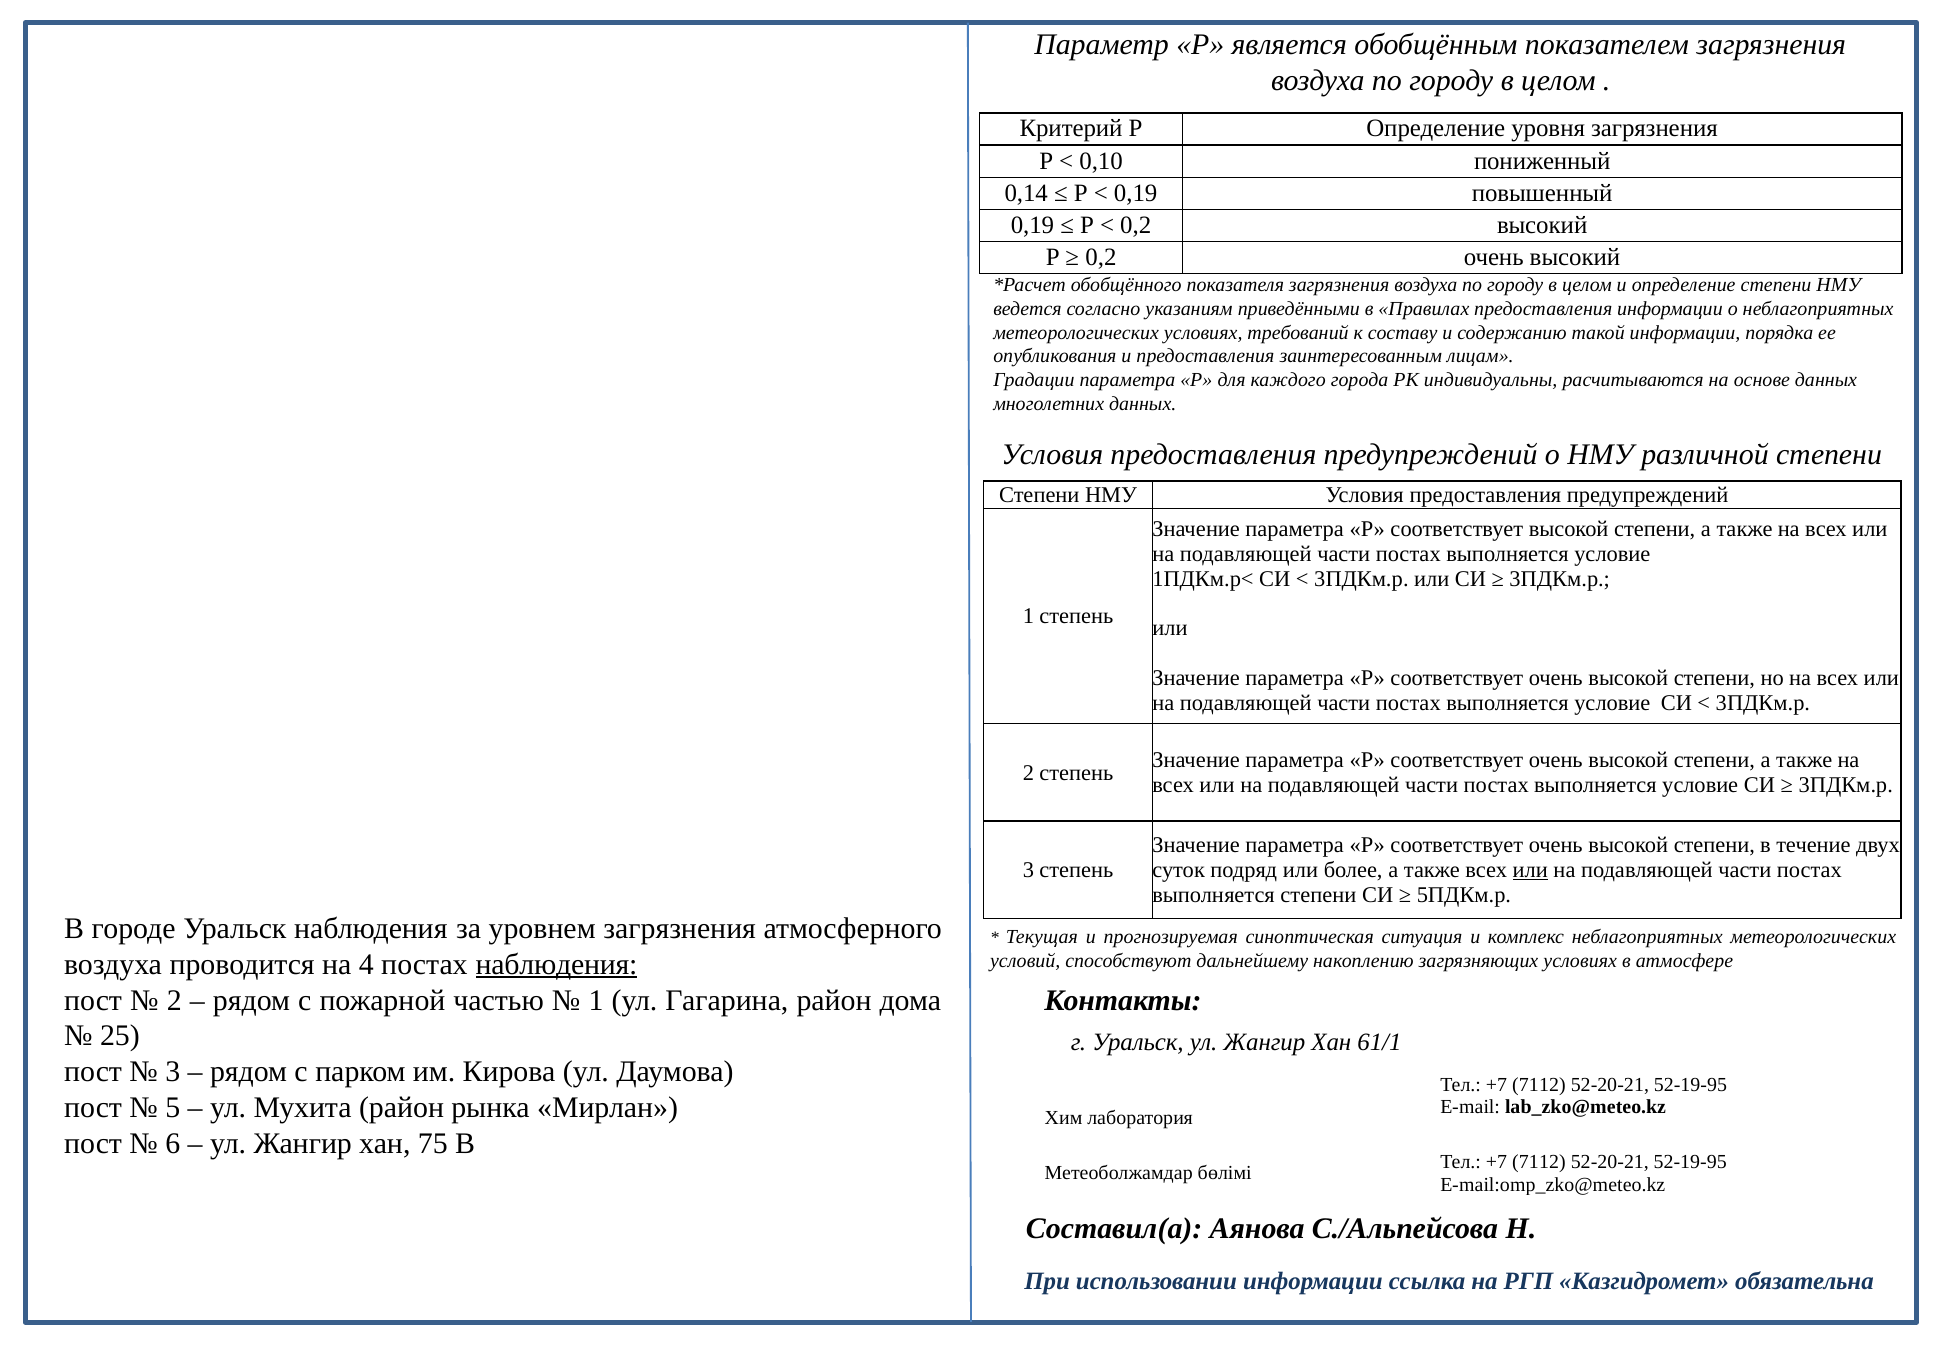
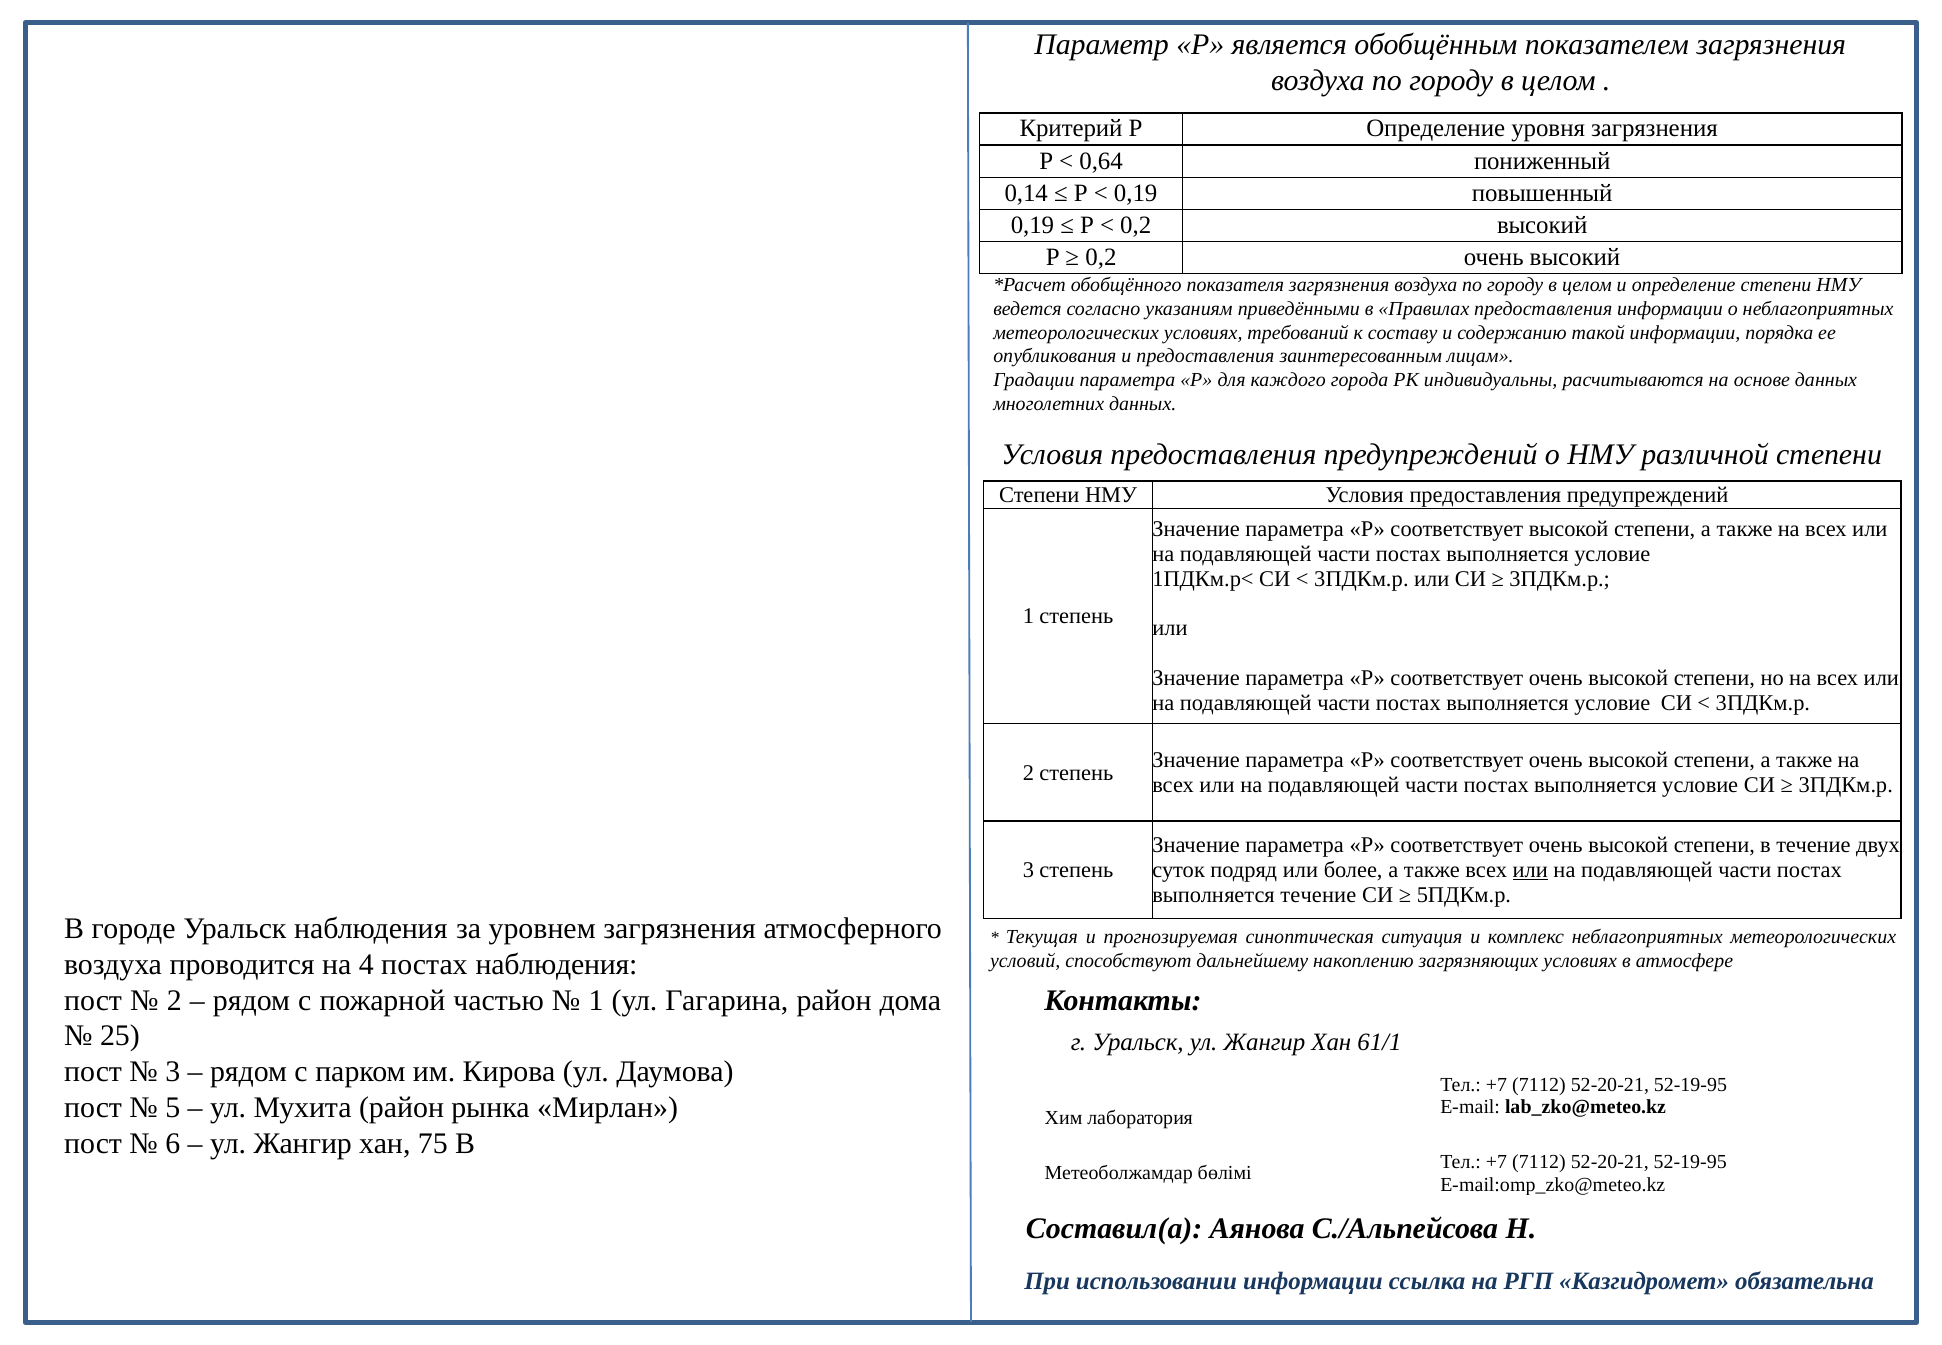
0,10: 0,10 -> 0,64
выполняется степени: степени -> течение
наблюдения at (557, 964) underline: present -> none
